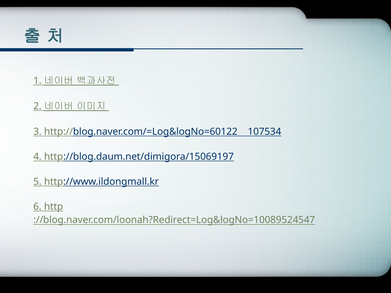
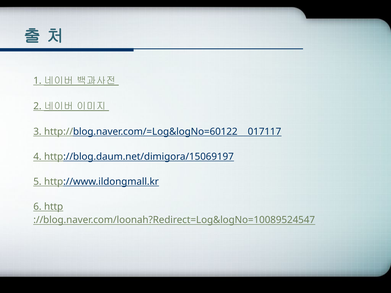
107534: 107534 -> 017117
